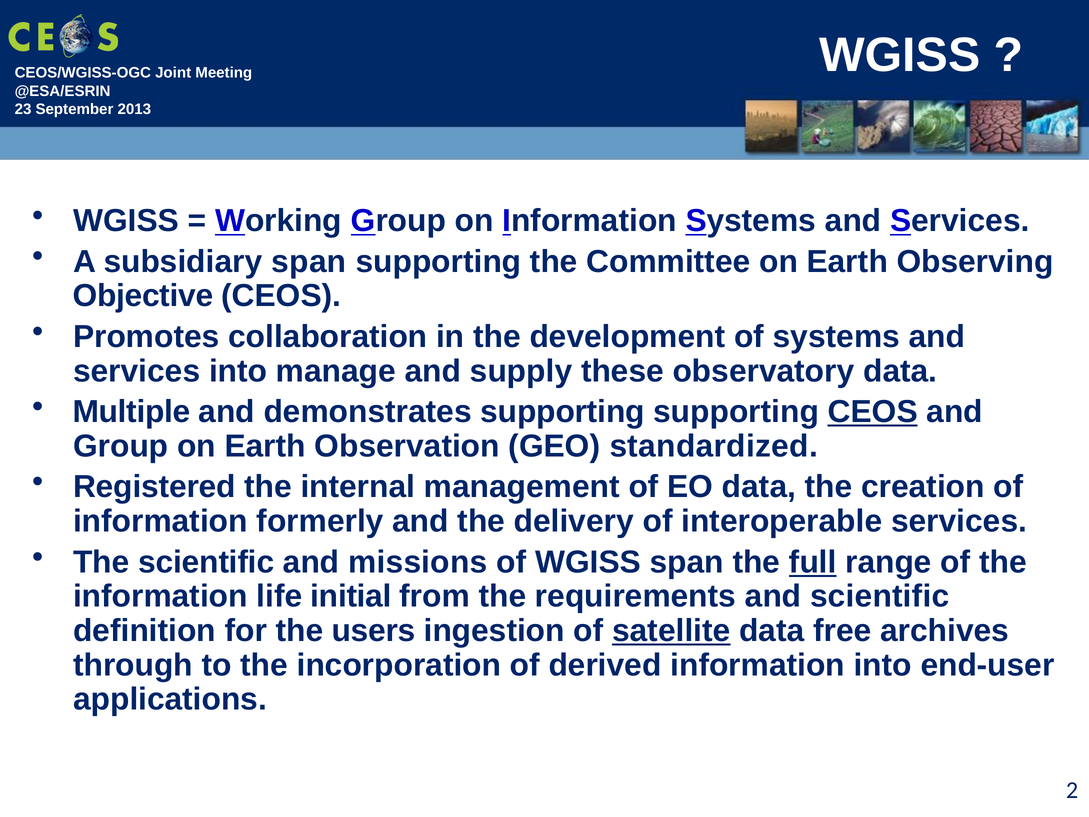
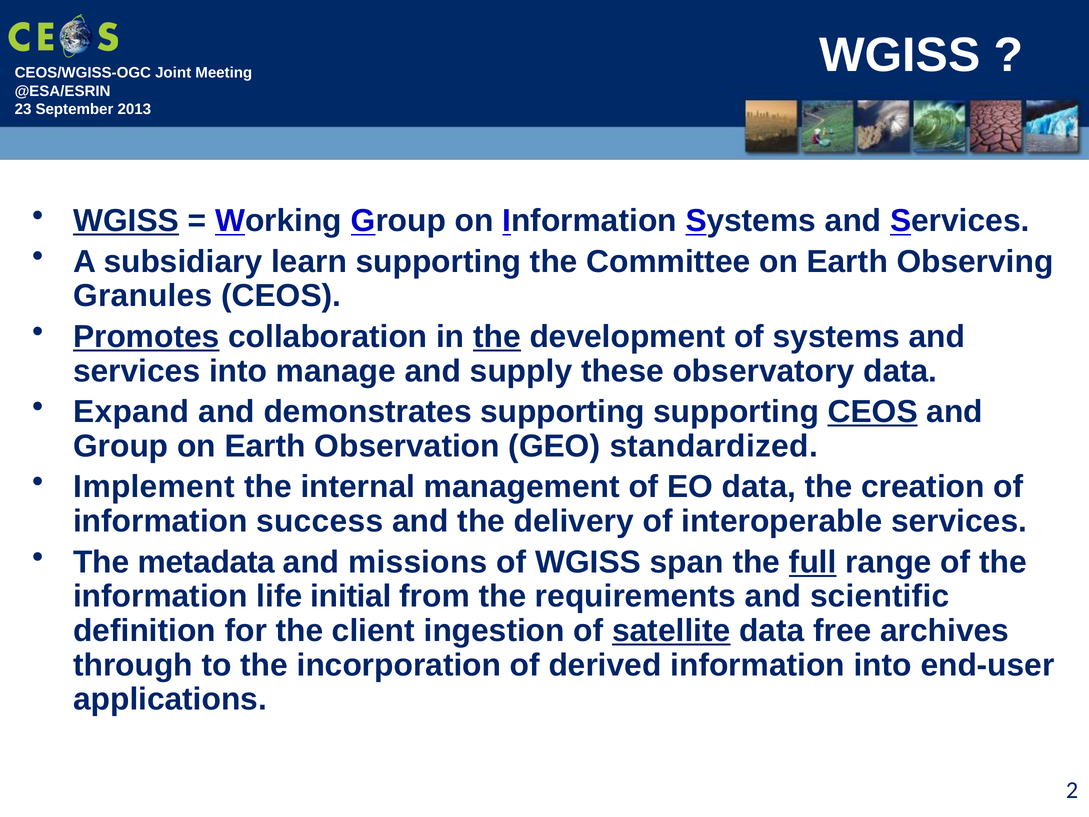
WGISS at (126, 221) underline: none -> present
subsidiary span: span -> learn
Objective: Objective -> Granules
Promotes underline: none -> present
the at (497, 337) underline: none -> present
Multiple: Multiple -> Expand
Registered: Registered -> Implement
formerly: formerly -> success
The scientific: scientific -> metadata
users: users -> client
